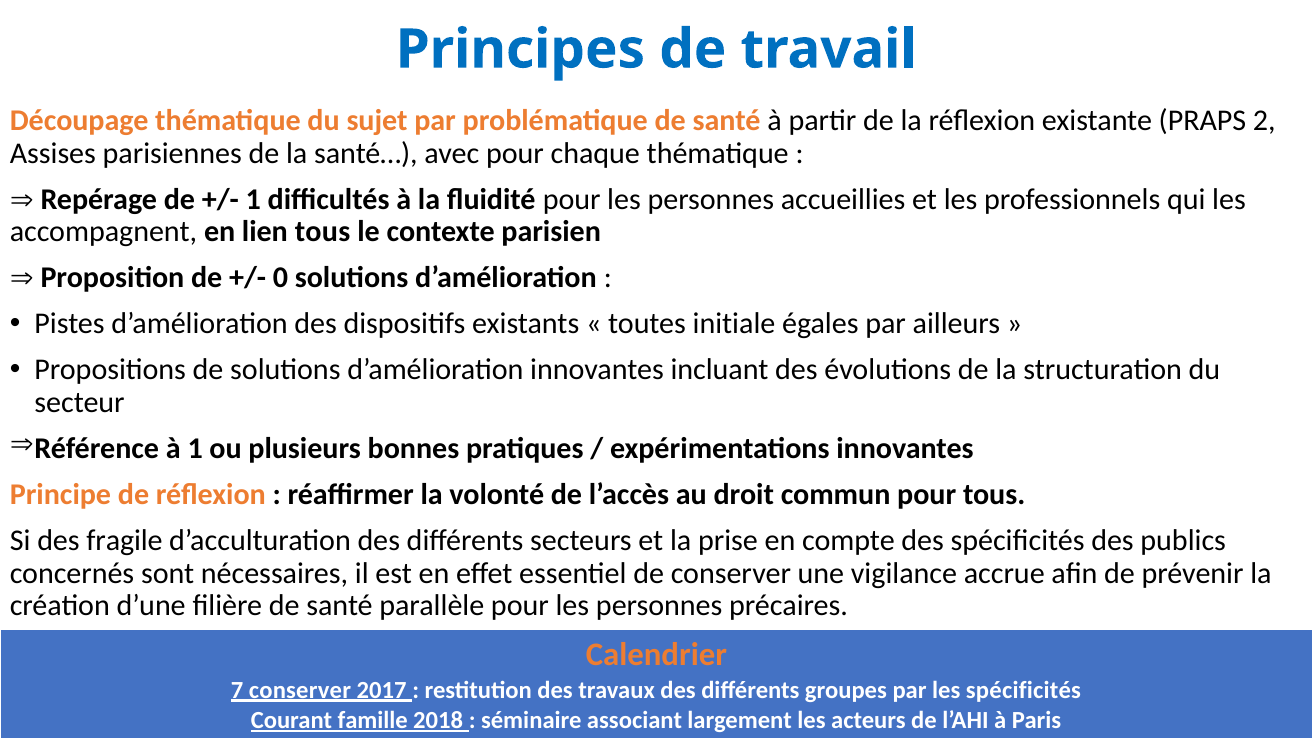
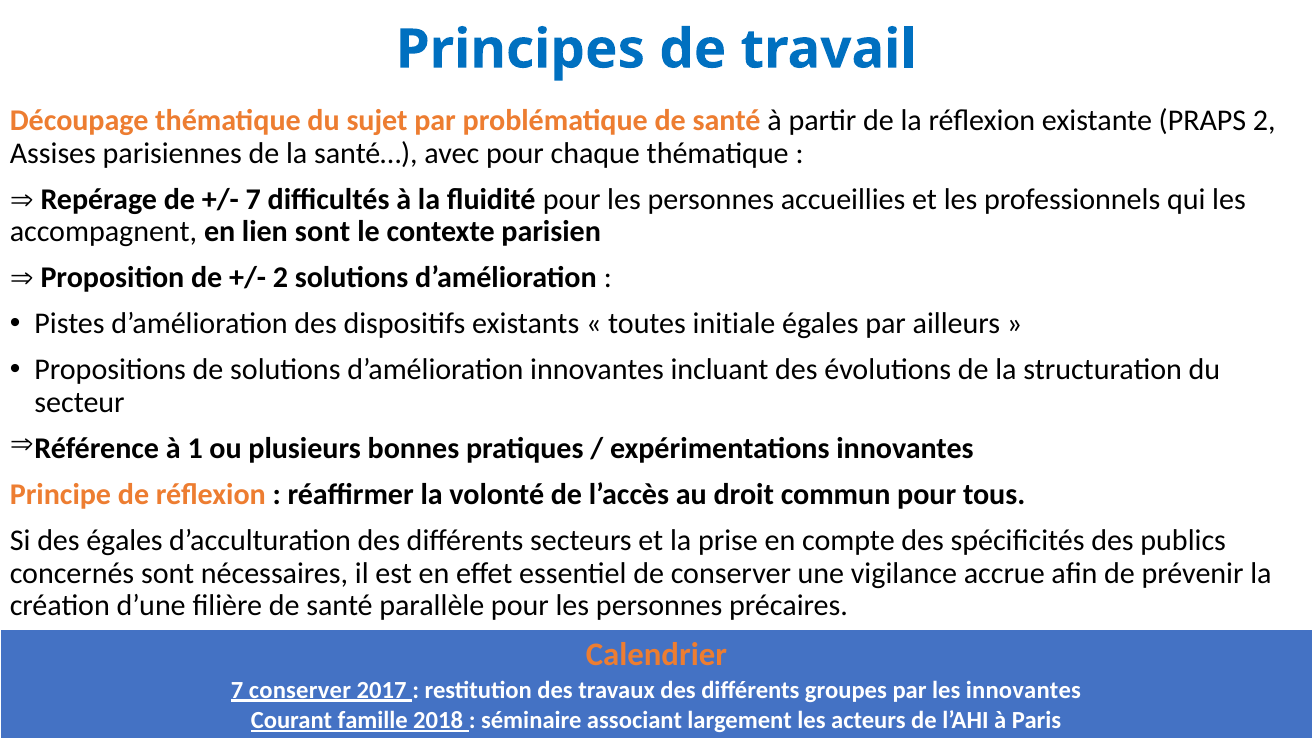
1 at (253, 199): 1 -> 7
lien tous: tous -> sont
0 at (281, 278): 0 -> 2
des fragile: fragile -> égales
les spécificités: spécificités -> innovantes
